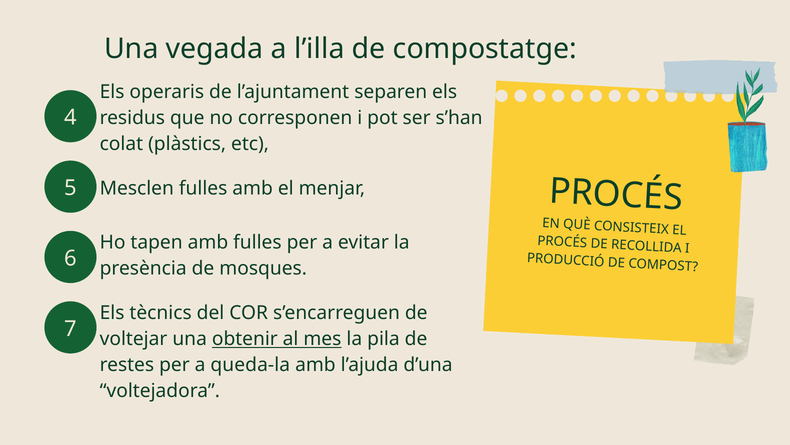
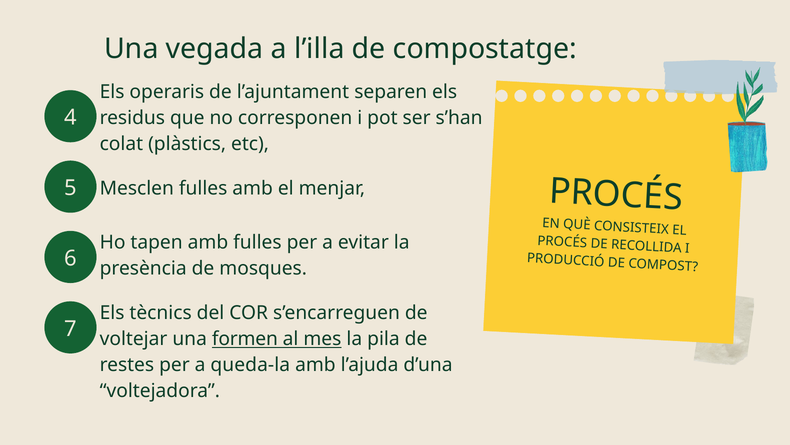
obtenir: obtenir -> formen
